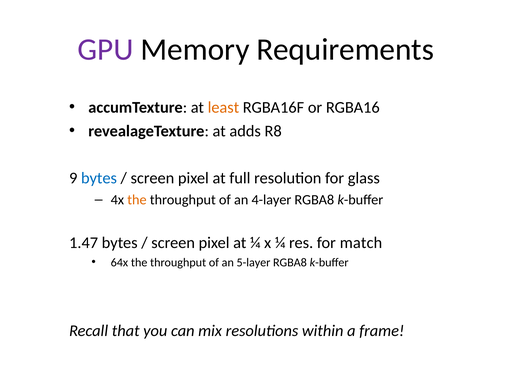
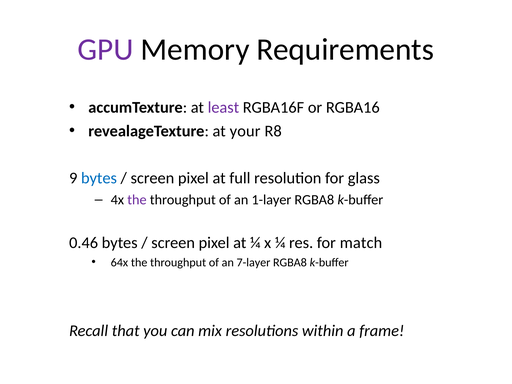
least colour: orange -> purple
adds: adds -> your
the at (137, 200) colour: orange -> purple
4-layer: 4-layer -> 1-layer
1.47: 1.47 -> 0.46
5-layer: 5-layer -> 7-layer
